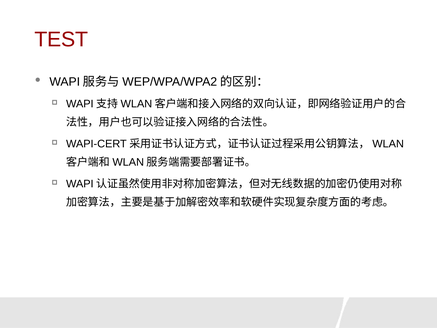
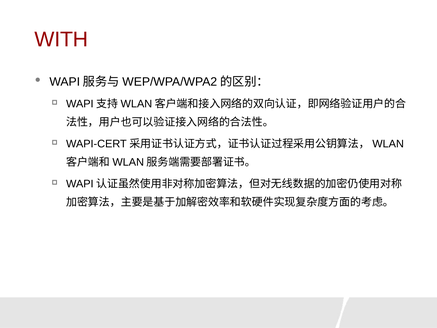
TEST: TEST -> WITH
